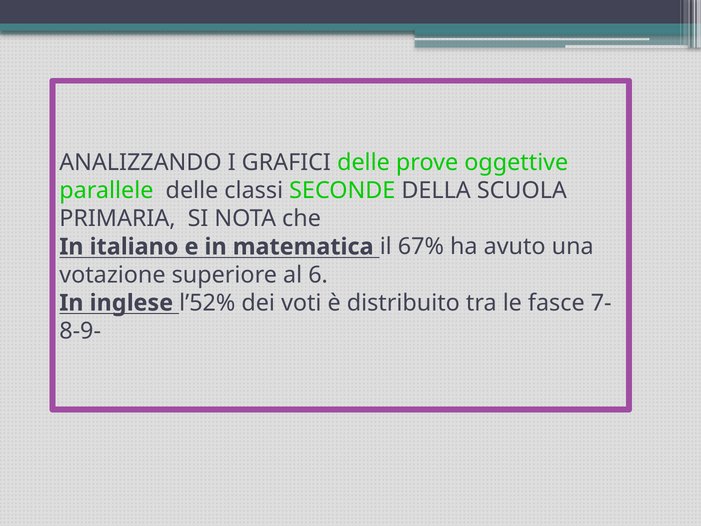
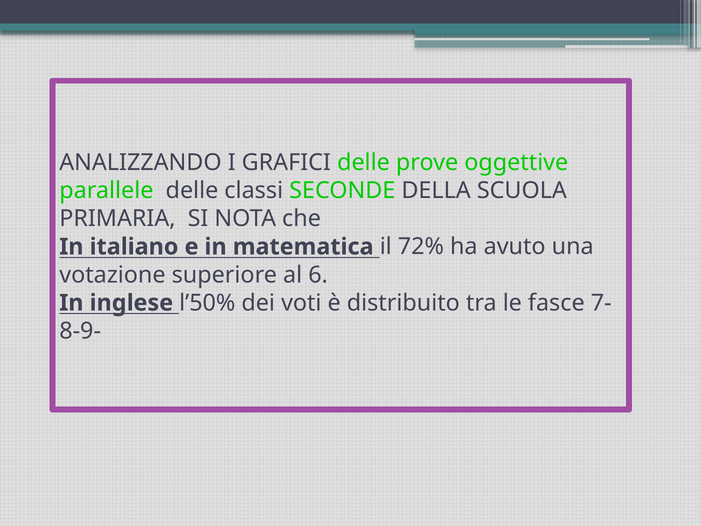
67%: 67% -> 72%
l’52%: l’52% -> l’50%
